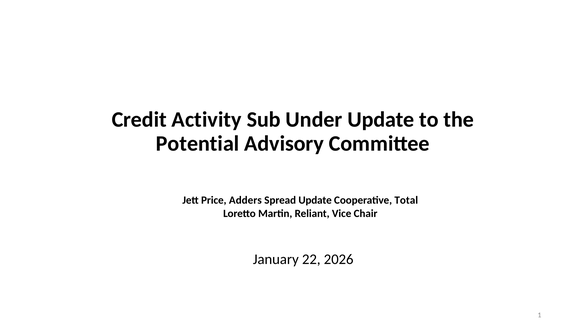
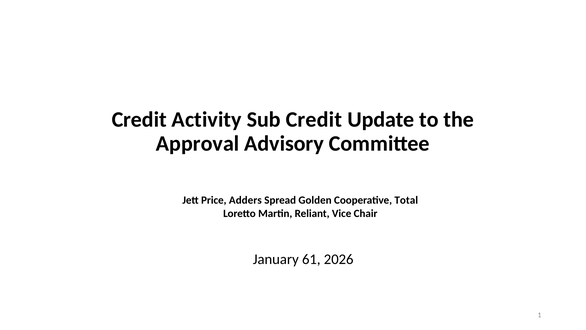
Sub Under: Under -> Credit
Potential: Potential -> Approval
Spread Update: Update -> Golden
22: 22 -> 61
